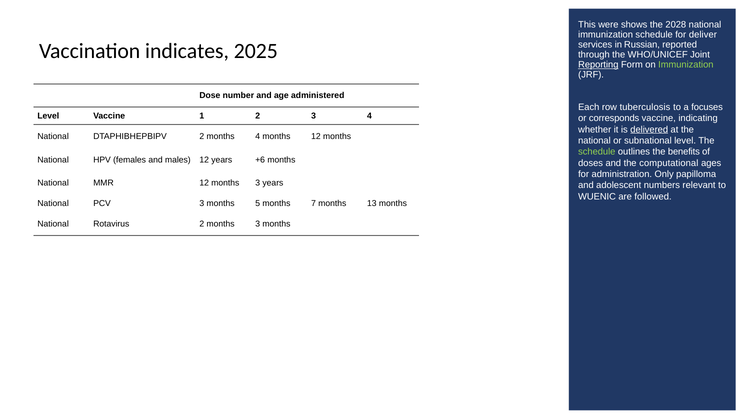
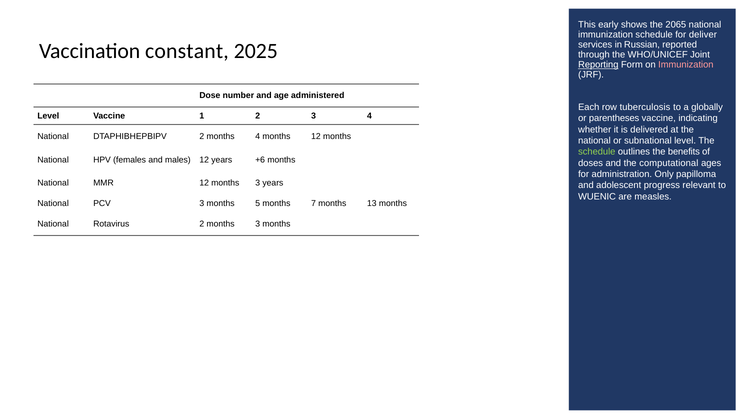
were: were -> early
2028: 2028 -> 2065
indicates: indicates -> constant
Immunization at (686, 65) colour: light green -> pink
focuses: focuses -> globally
corresponds: corresponds -> parentheses
delivered underline: present -> none
numbers: numbers -> progress
followed: followed -> measles
